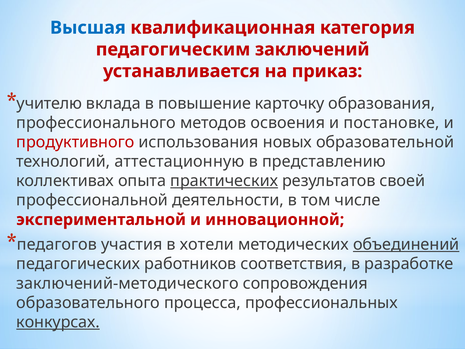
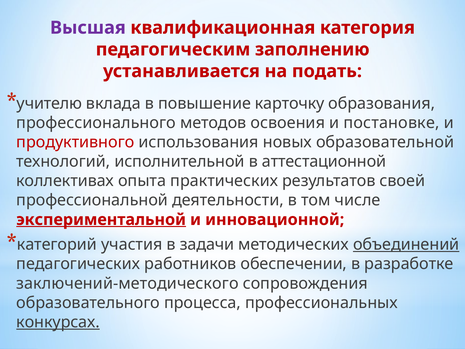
Высшая colour: blue -> purple
заключений: заключений -> заполнению
приказ: приказ -> подать
аттестационную: аттестационную -> исполнительной
представлению: представлению -> аттестационной
практических underline: present -> none
экспериментальной underline: none -> present
педагогов: педагогов -> категорий
хотели: хотели -> задачи
соответствия: соответствия -> обеспечении
